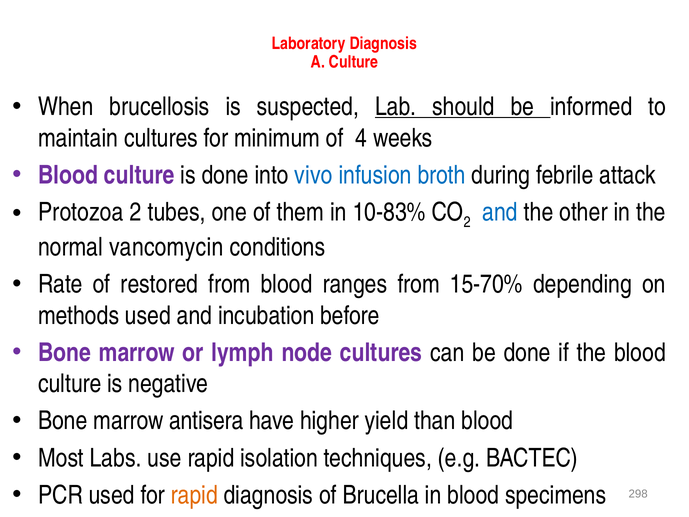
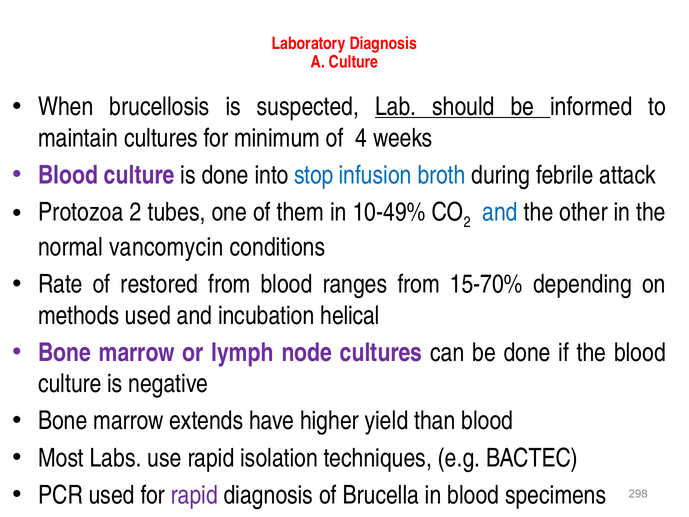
vivo: vivo -> stop
10-83%: 10-83% -> 10-49%
before: before -> helical
antisera: antisera -> extends
rapid at (194, 495) colour: orange -> purple
